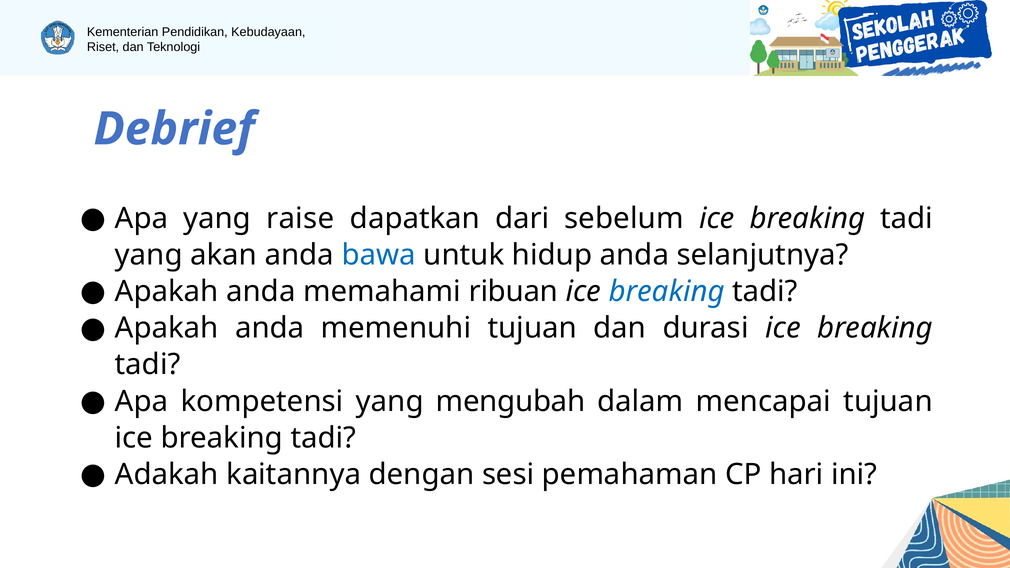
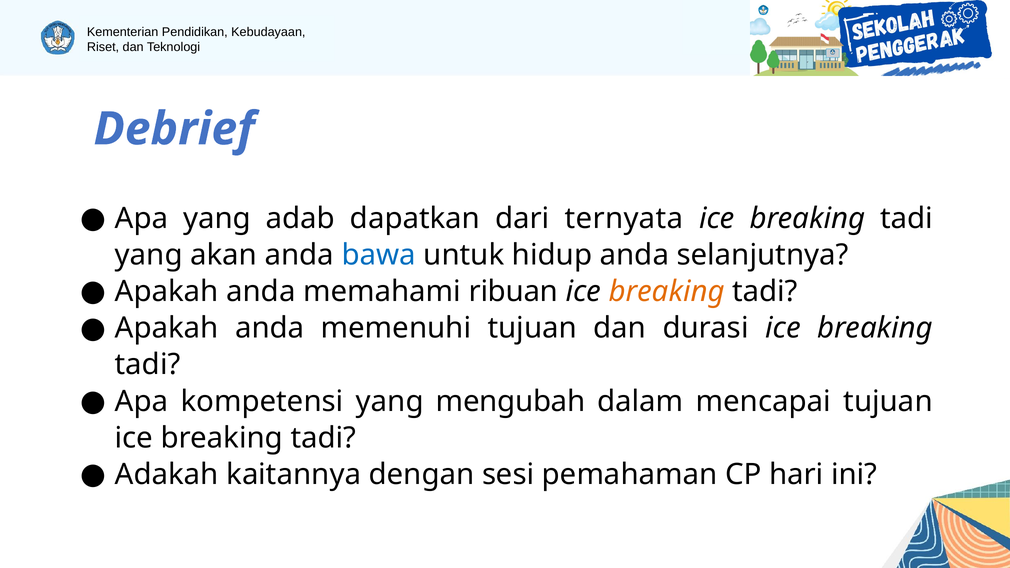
raise: raise -> adab
sebelum: sebelum -> ternyata
breaking at (667, 292) colour: blue -> orange
